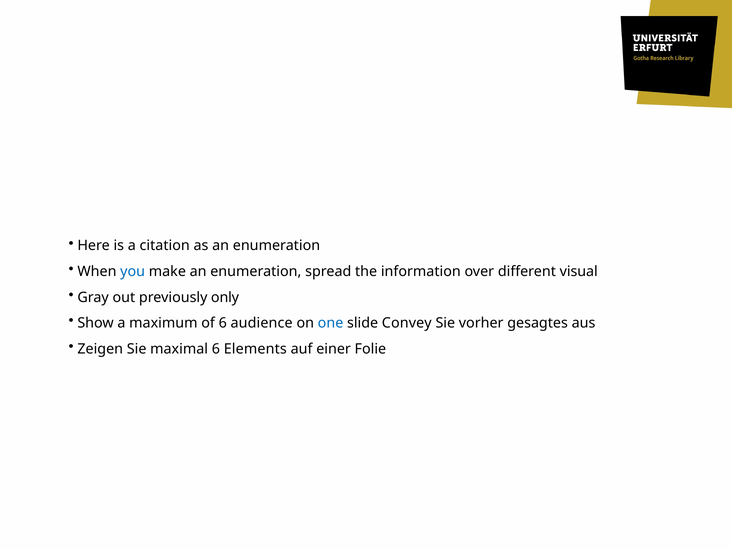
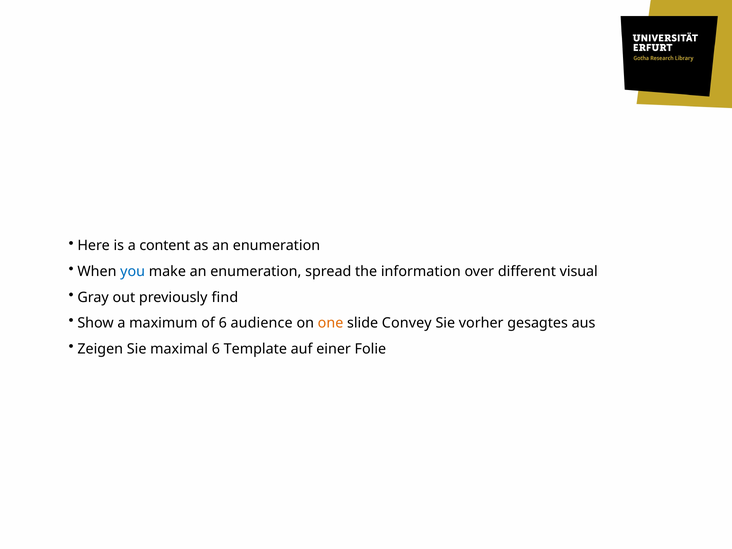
citation: citation -> content
only: only -> find
one colour: blue -> orange
Elements: Elements -> Template
